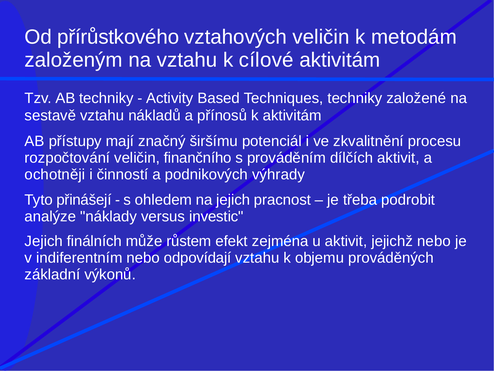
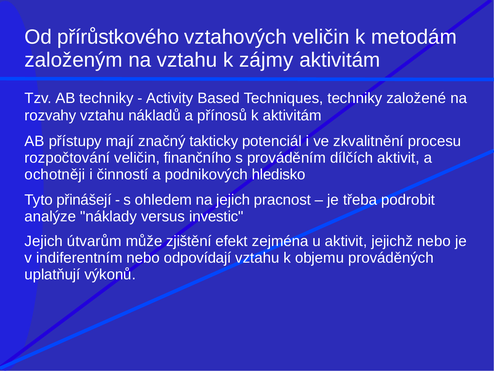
cílové: cílové -> zájmy
sestavě: sestavě -> rozvahy
širšímu: širšímu -> takticky
výhrady: výhrady -> hledisko
finálních: finálních -> útvarům
růstem: růstem -> zjištění
základní: základní -> uplatňují
